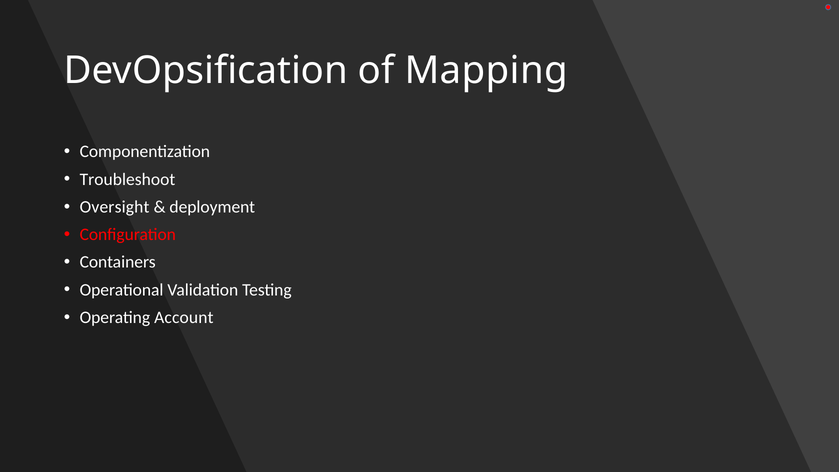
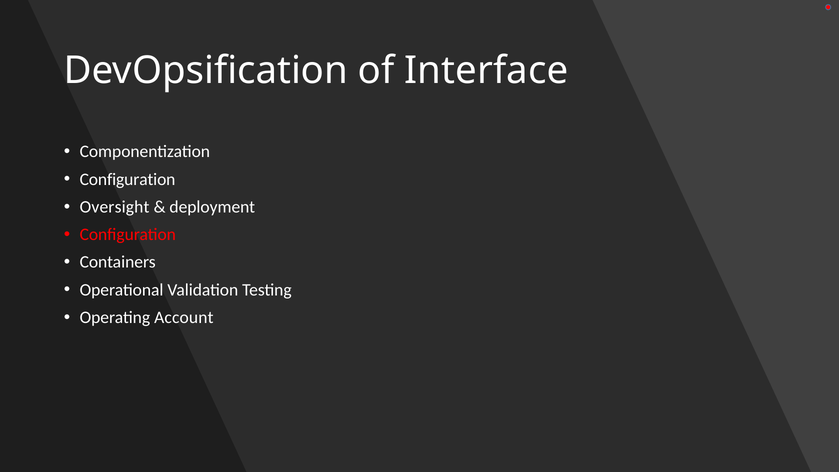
Mapping: Mapping -> Interface
Troubleshoot at (127, 179): Troubleshoot -> Configuration
